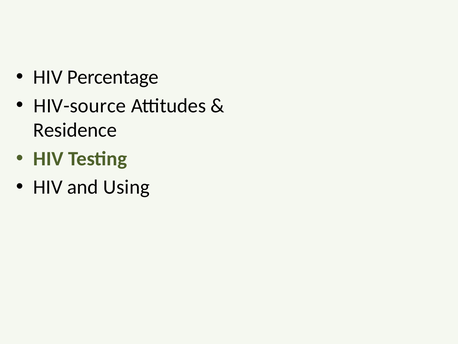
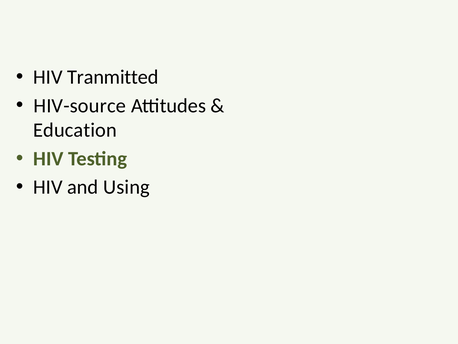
Percentage: Percentage -> Tranmitted
Residence: Residence -> Education
